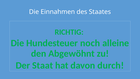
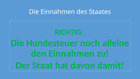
den Abgewöhnt: Abgewöhnt -> Einnahmen
durch: durch -> damit
